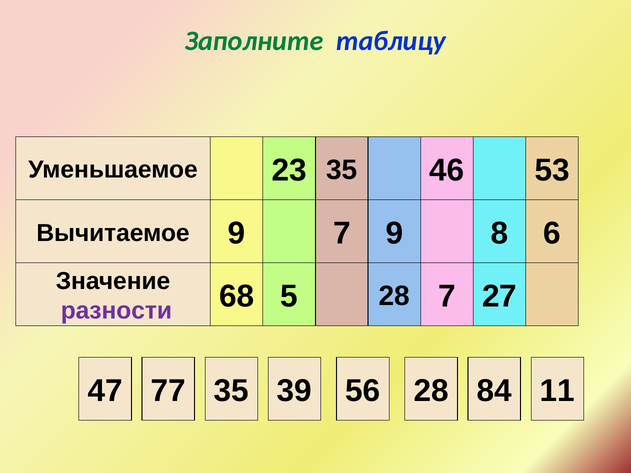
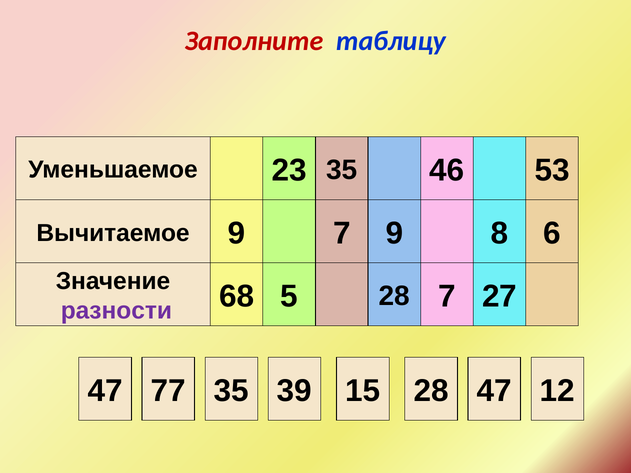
Заполните colour: green -> red
56: 56 -> 15
47 84: 84 -> 47
11: 11 -> 12
